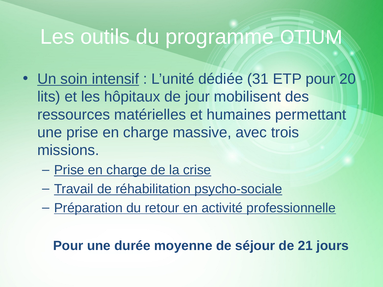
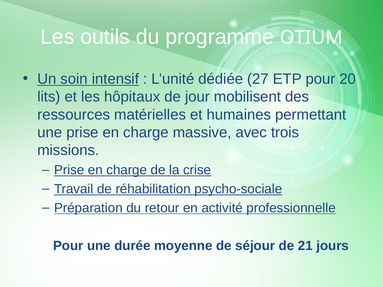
31: 31 -> 27
